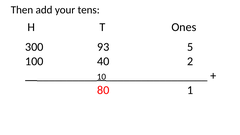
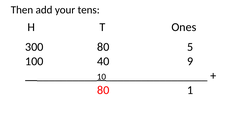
300 93: 93 -> 80
2: 2 -> 9
